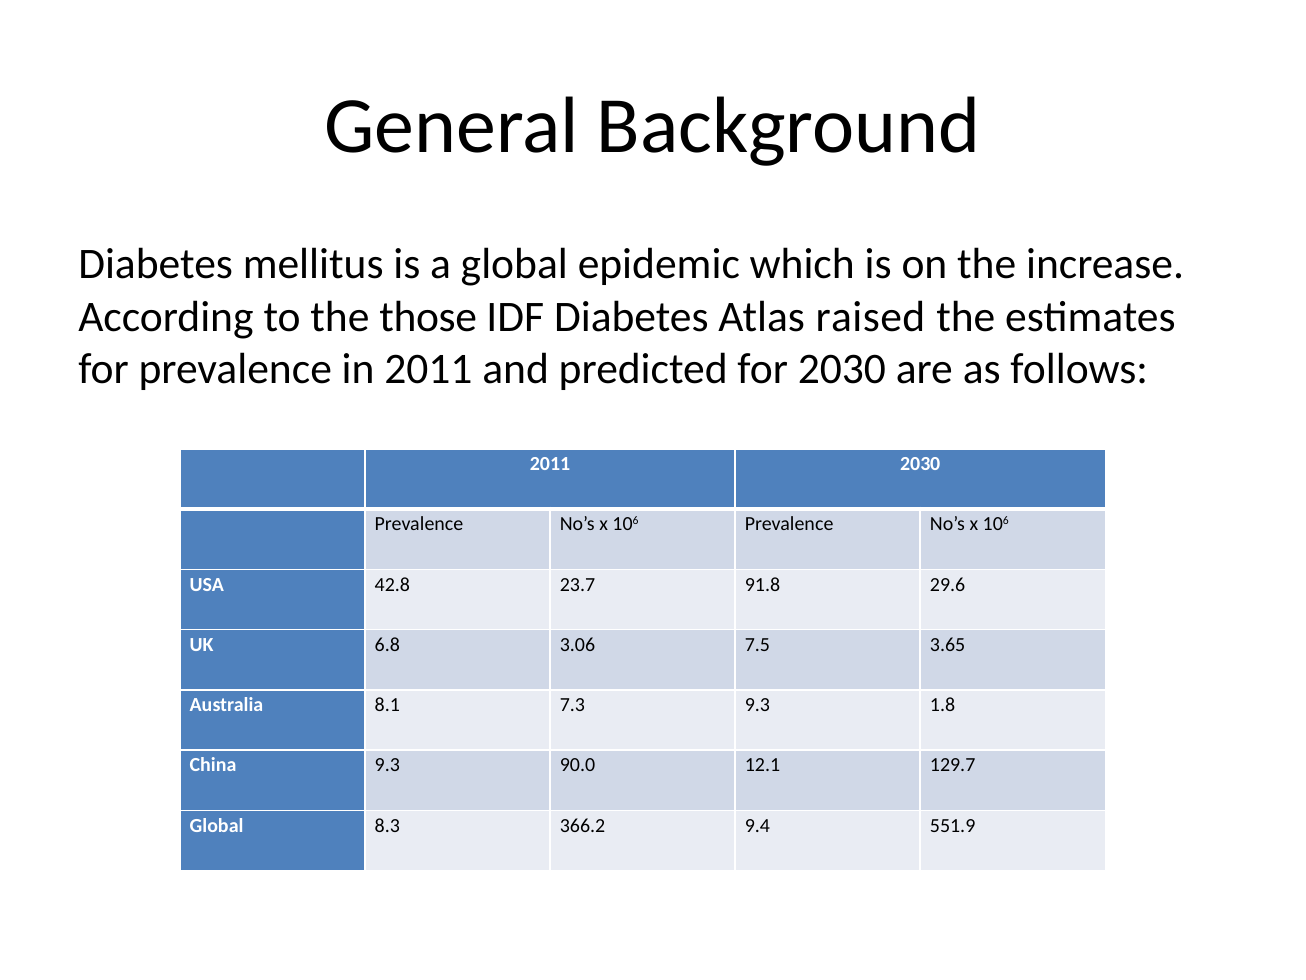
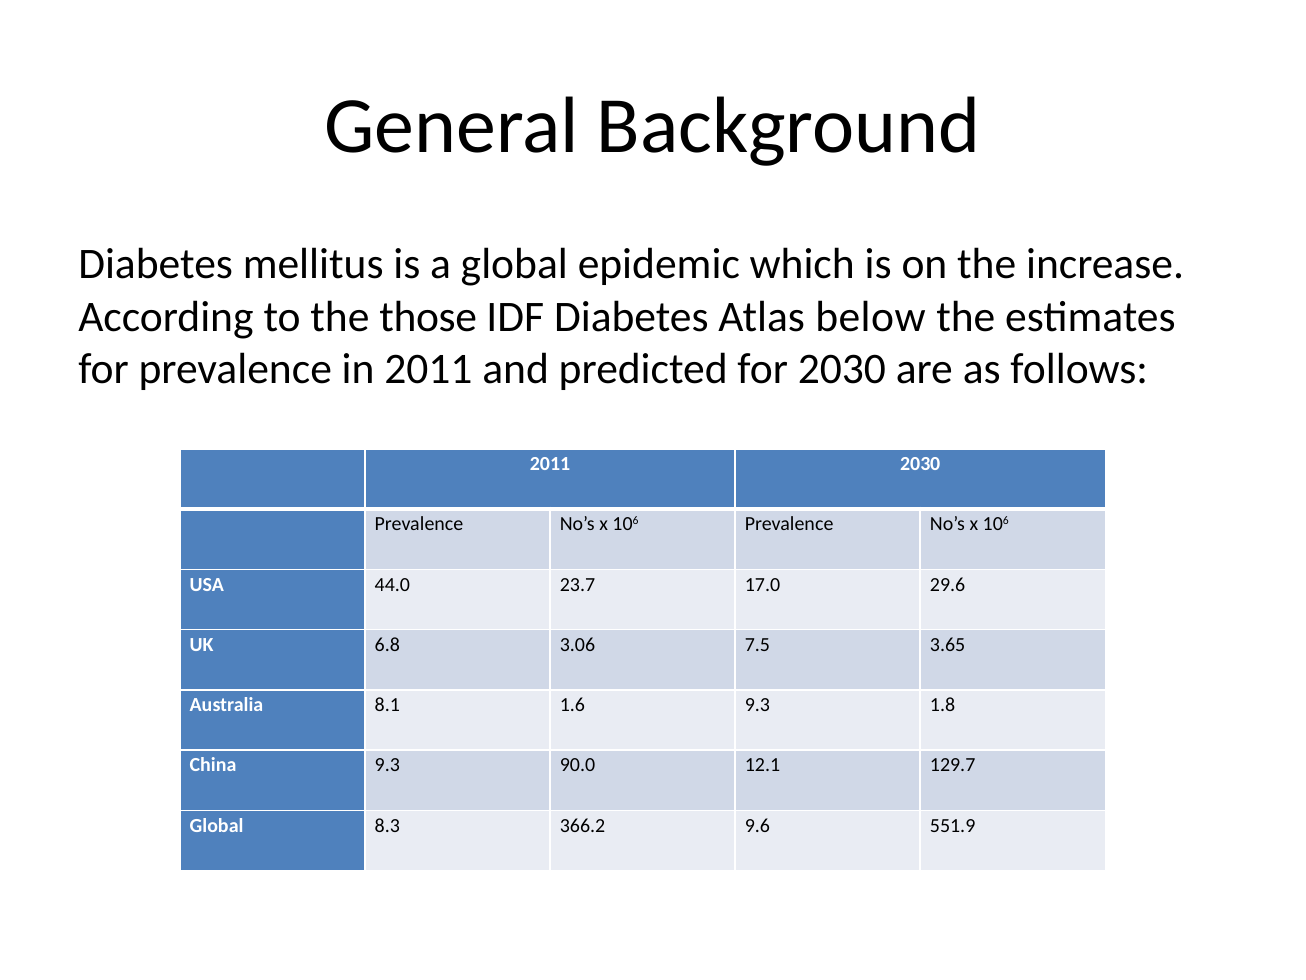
raised: raised -> below
42.8: 42.8 -> 44.0
91.8: 91.8 -> 17.0
7.3: 7.3 -> 1.6
9.4: 9.4 -> 9.6
